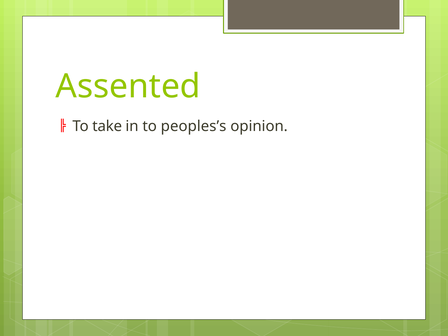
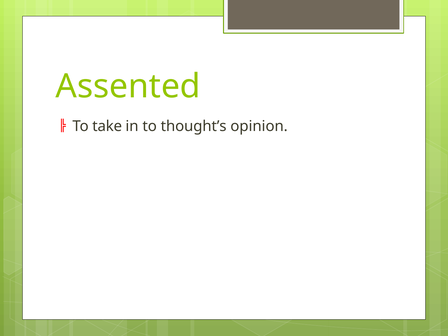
peoples’s: peoples’s -> thought’s
